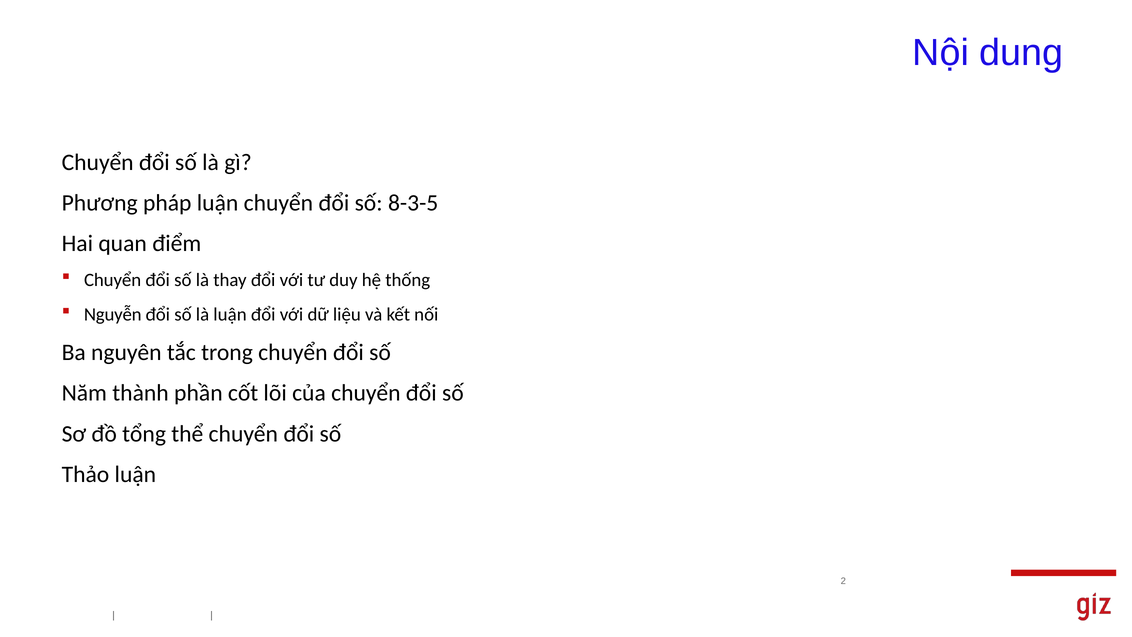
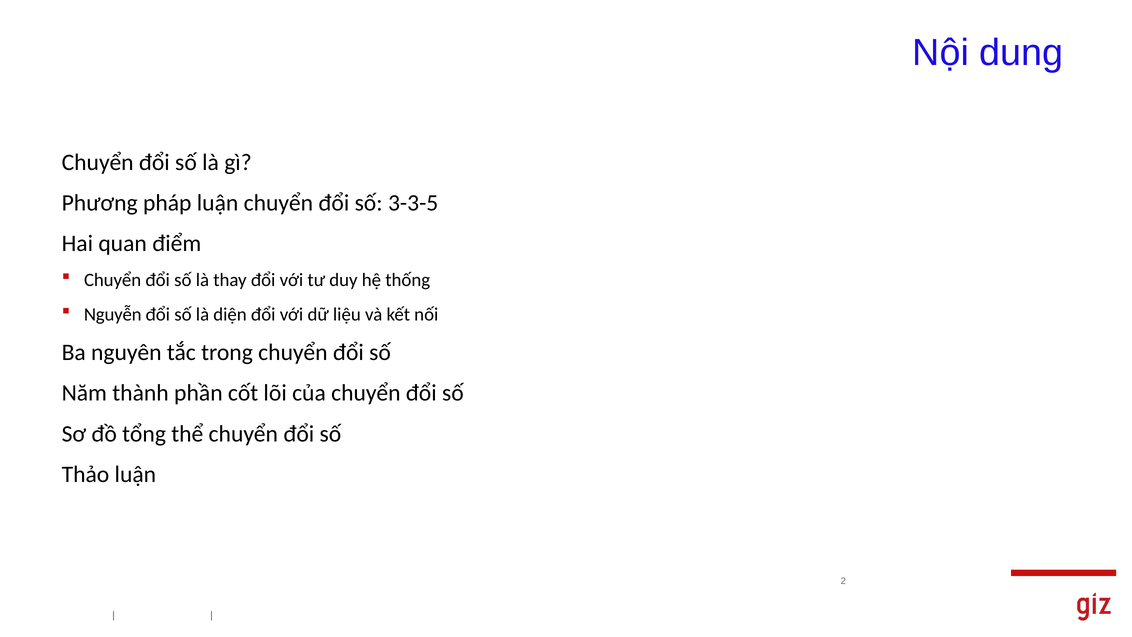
8-3-5: 8-3-5 -> 3-3-5
là luận: luận -> diện
